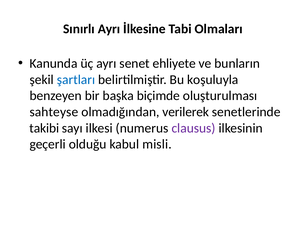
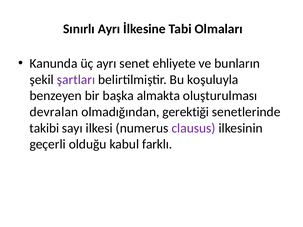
şartları colour: blue -> purple
biçimde: biçimde -> almakta
sahteyse: sahteyse -> devralan
verilerek: verilerek -> gerektiği
misli: misli -> farklı
